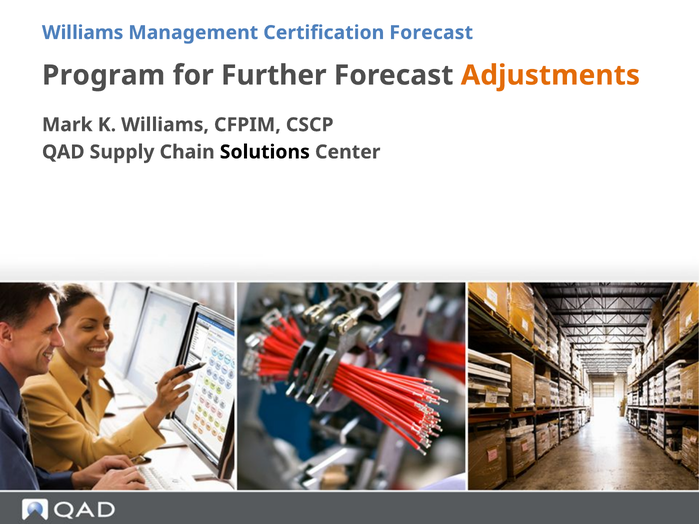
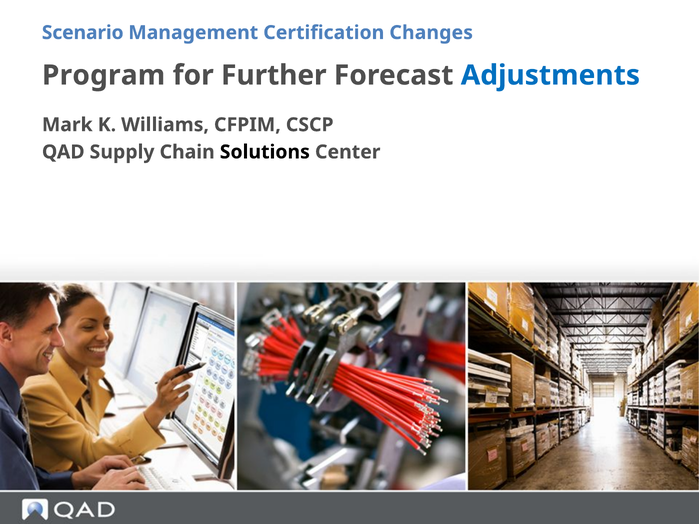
Williams at (83, 33): Williams -> Scenario
Certification Forecast: Forecast -> Changes
Adjustments colour: orange -> blue
